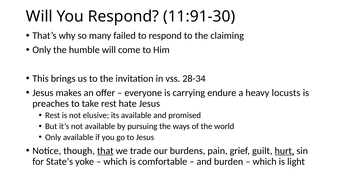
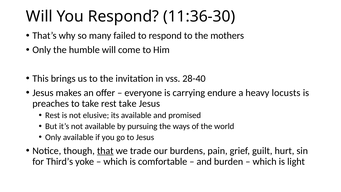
11:91-30: 11:91-30 -> 11:36-30
claiming: claiming -> mothers
28-34: 28-34 -> 28-40
rest hate: hate -> take
hurt underline: present -> none
State’s: State’s -> Third’s
